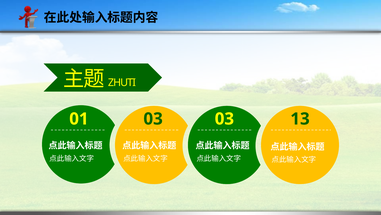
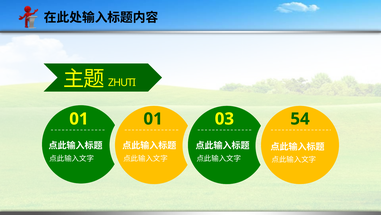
01 03: 03 -> 01
13: 13 -> 54
